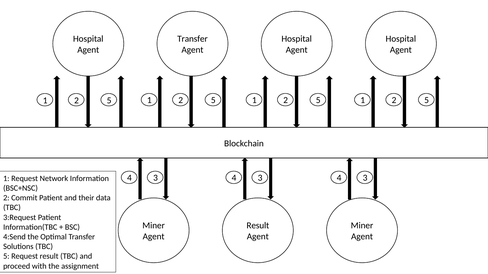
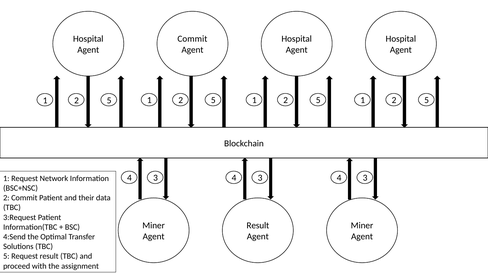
Transfer at (192, 39): Transfer -> Commit
